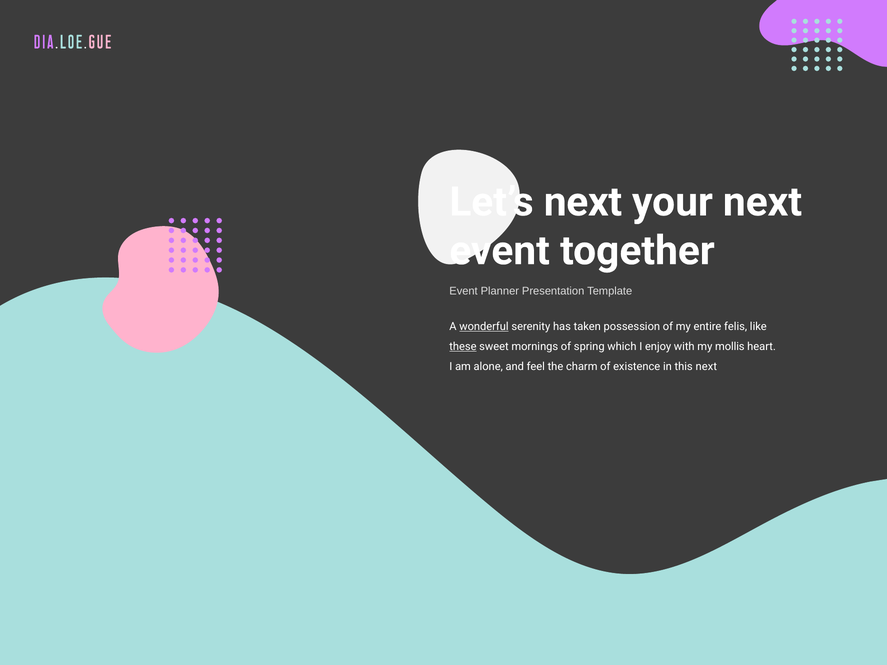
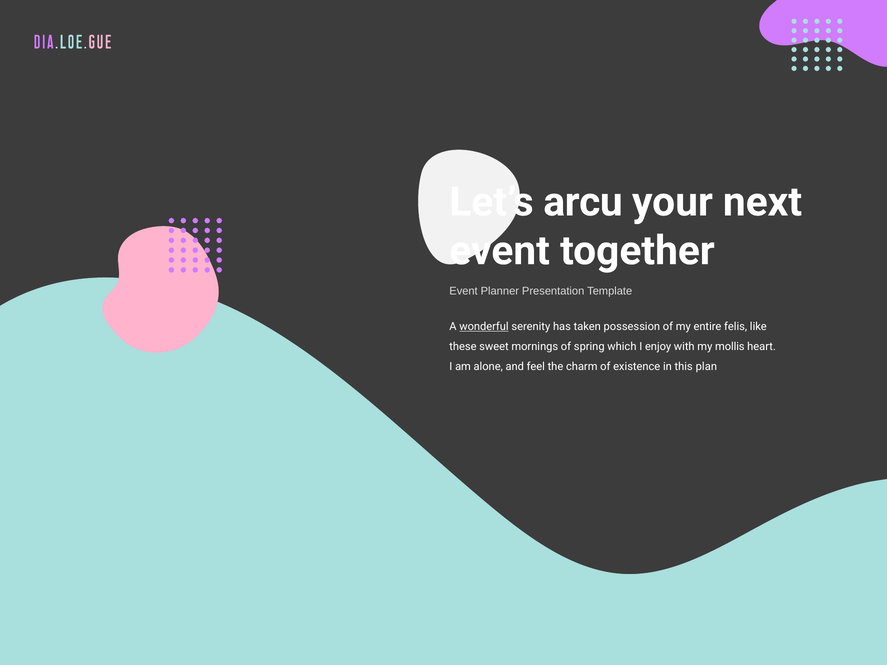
Let’s next: next -> arcu
these underline: present -> none
this next: next -> plan
